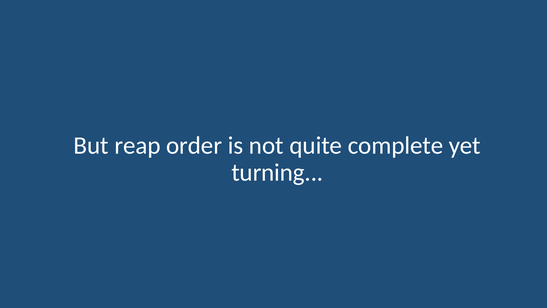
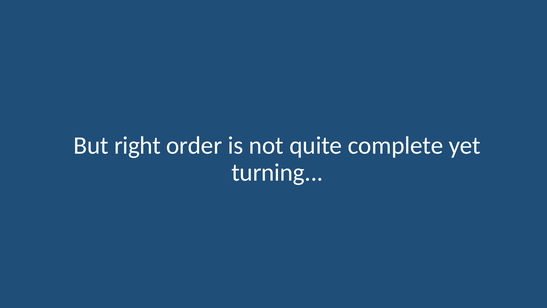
reap: reap -> right
